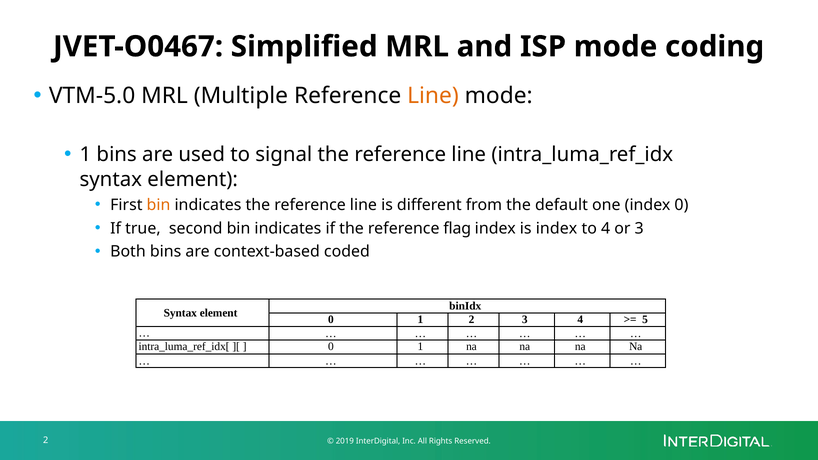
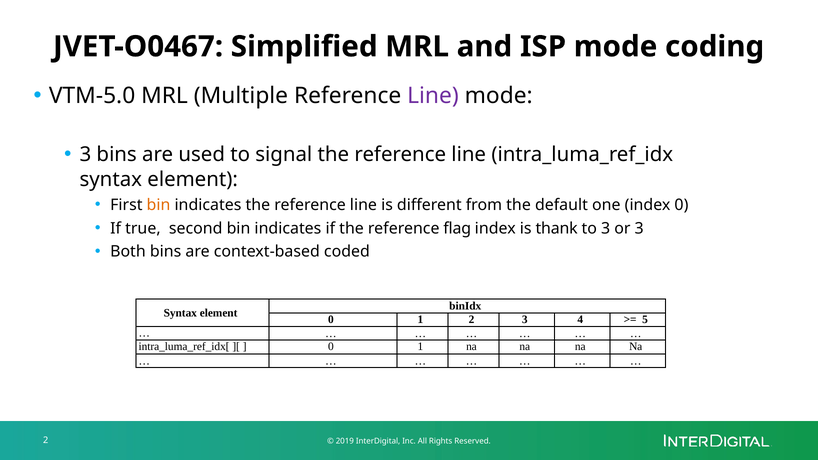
Line at (433, 96) colour: orange -> purple
1 at (85, 155): 1 -> 3
is index: index -> thank
to 4: 4 -> 3
